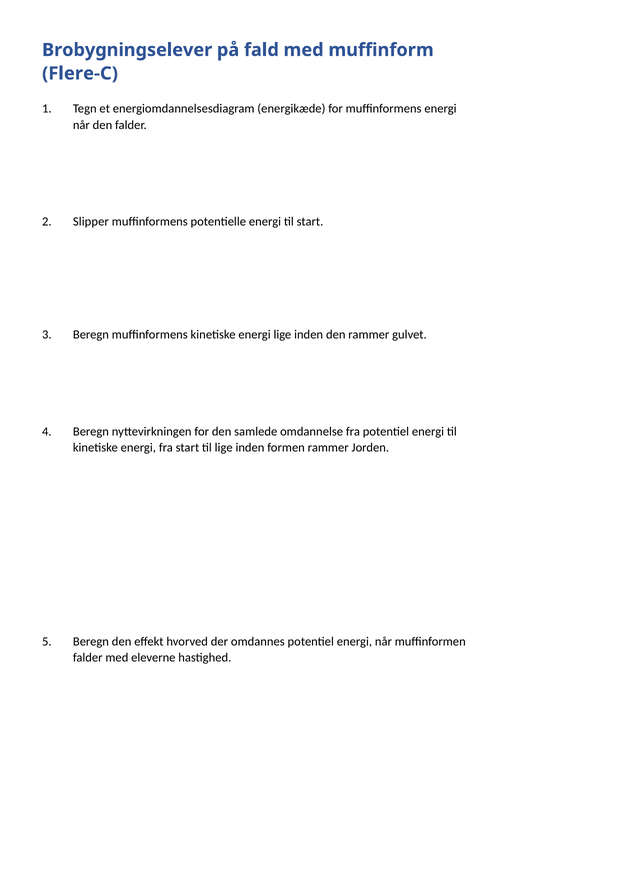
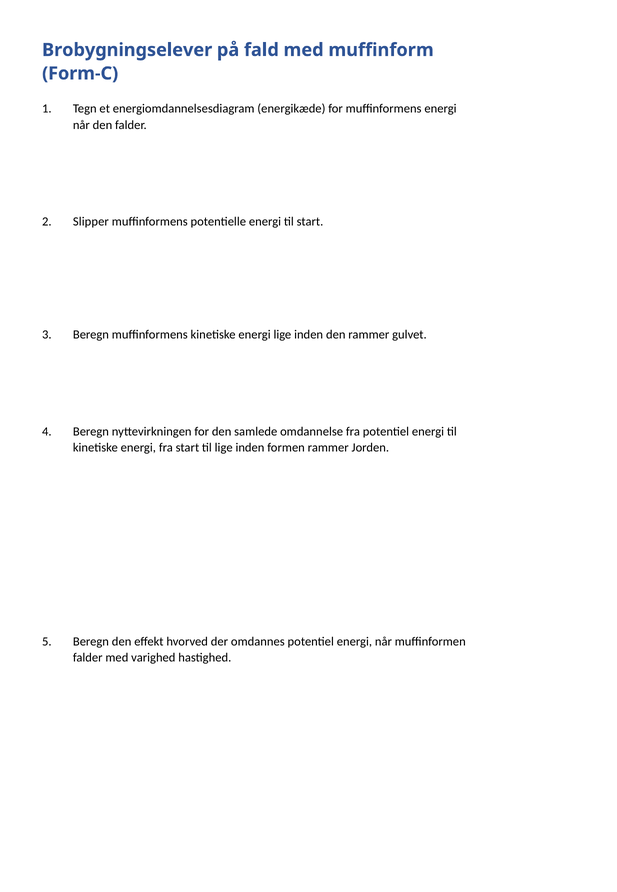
Flere-C: Flere-C -> Form-C
eleverne: eleverne -> varighed
